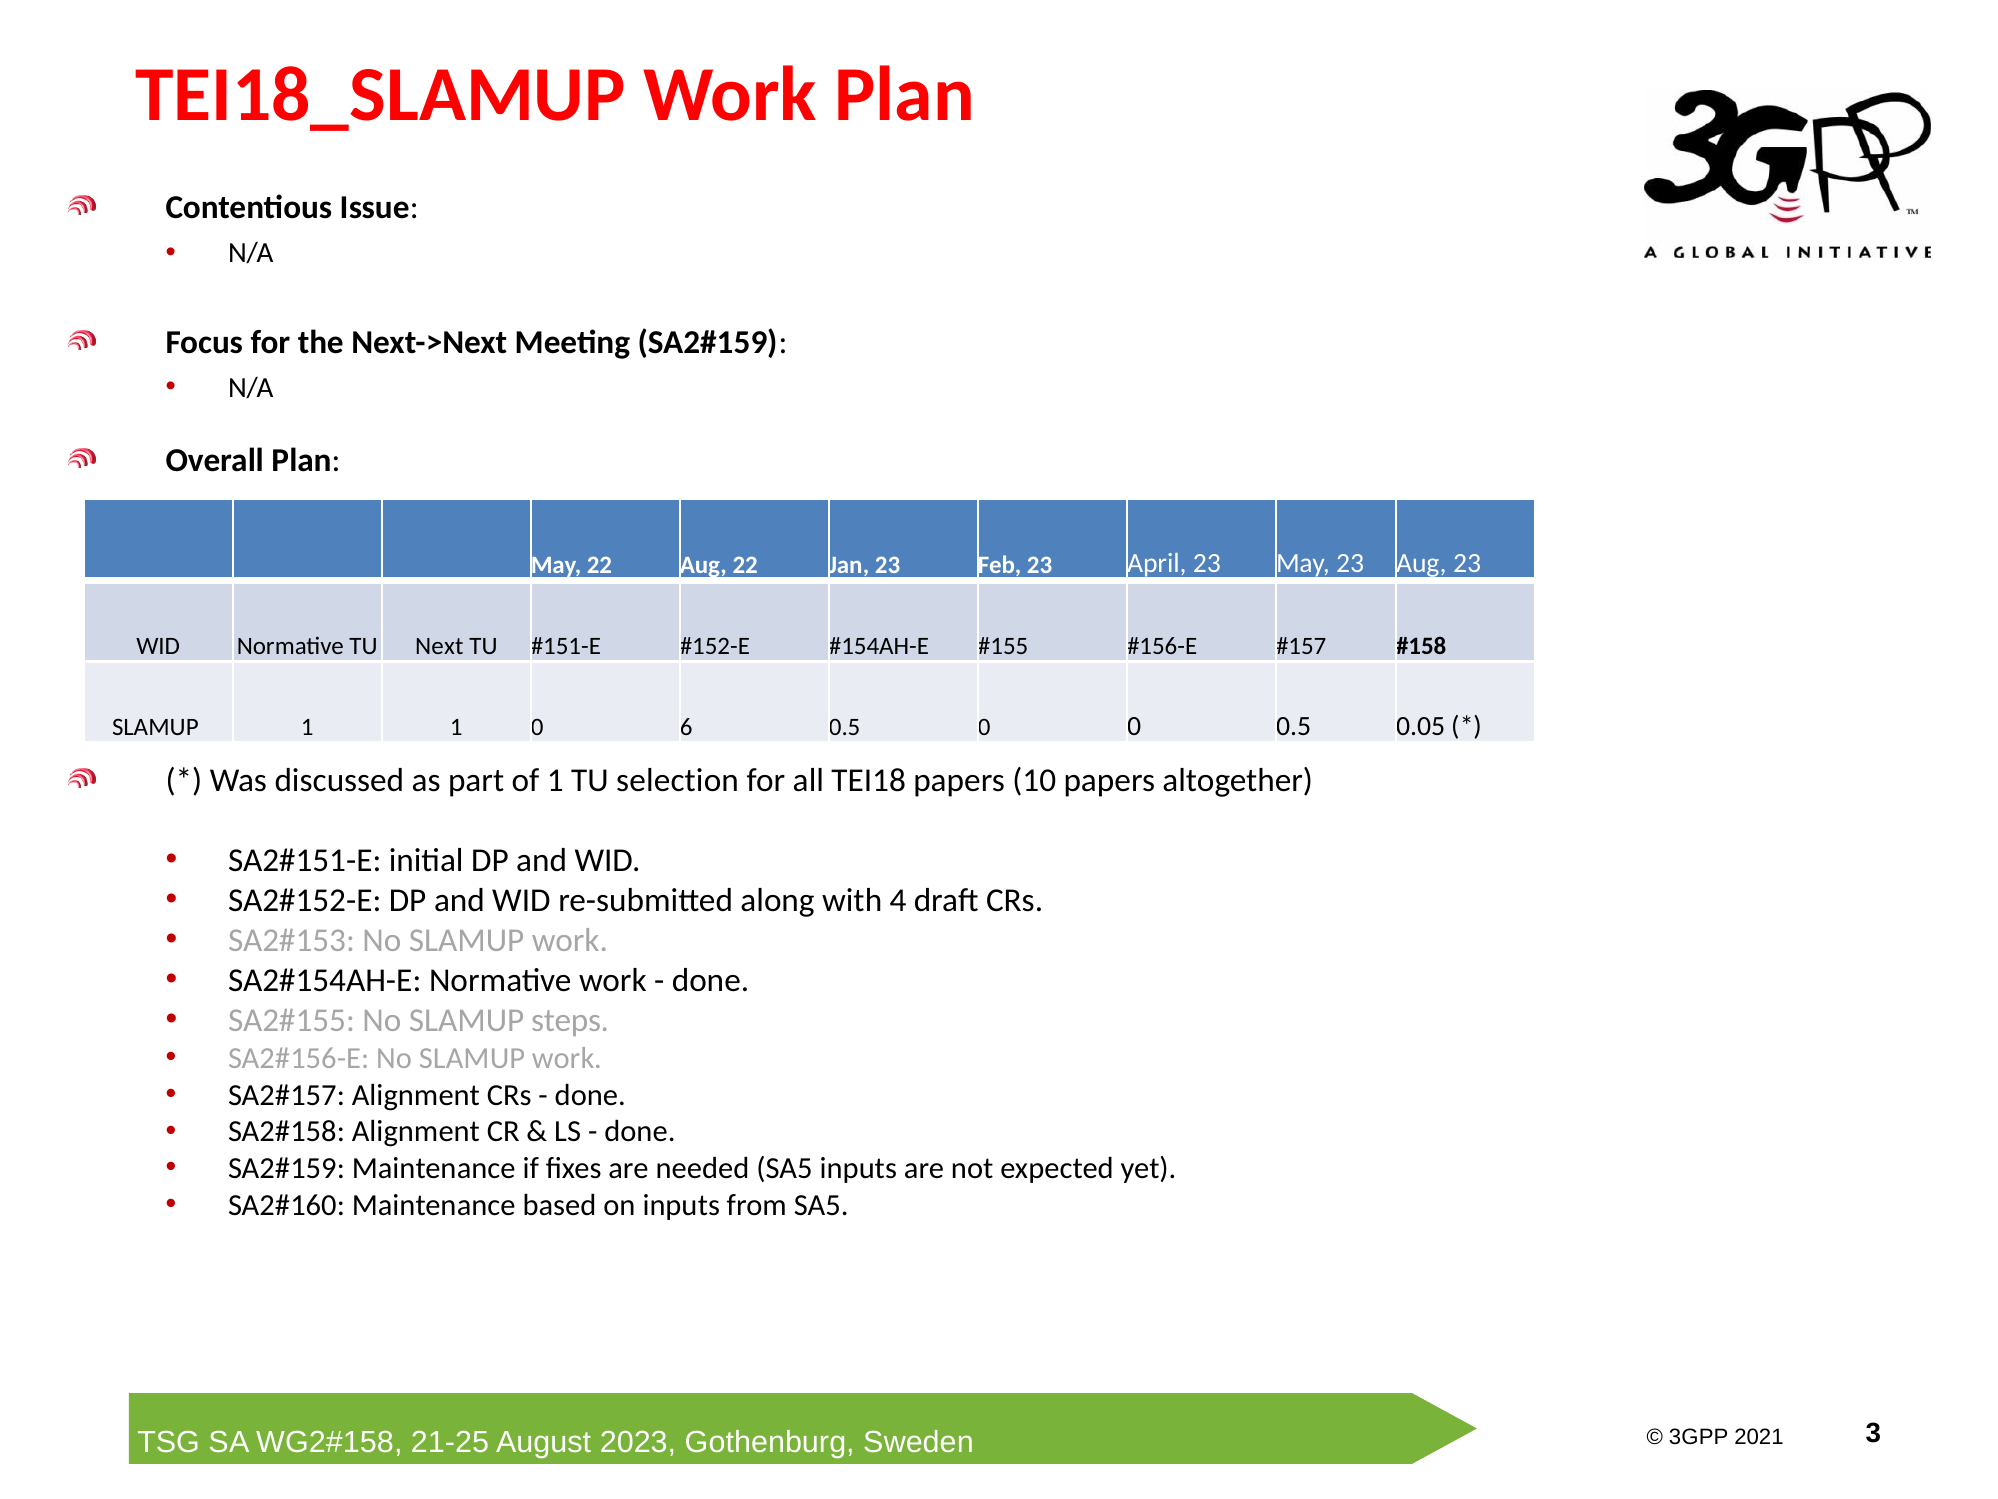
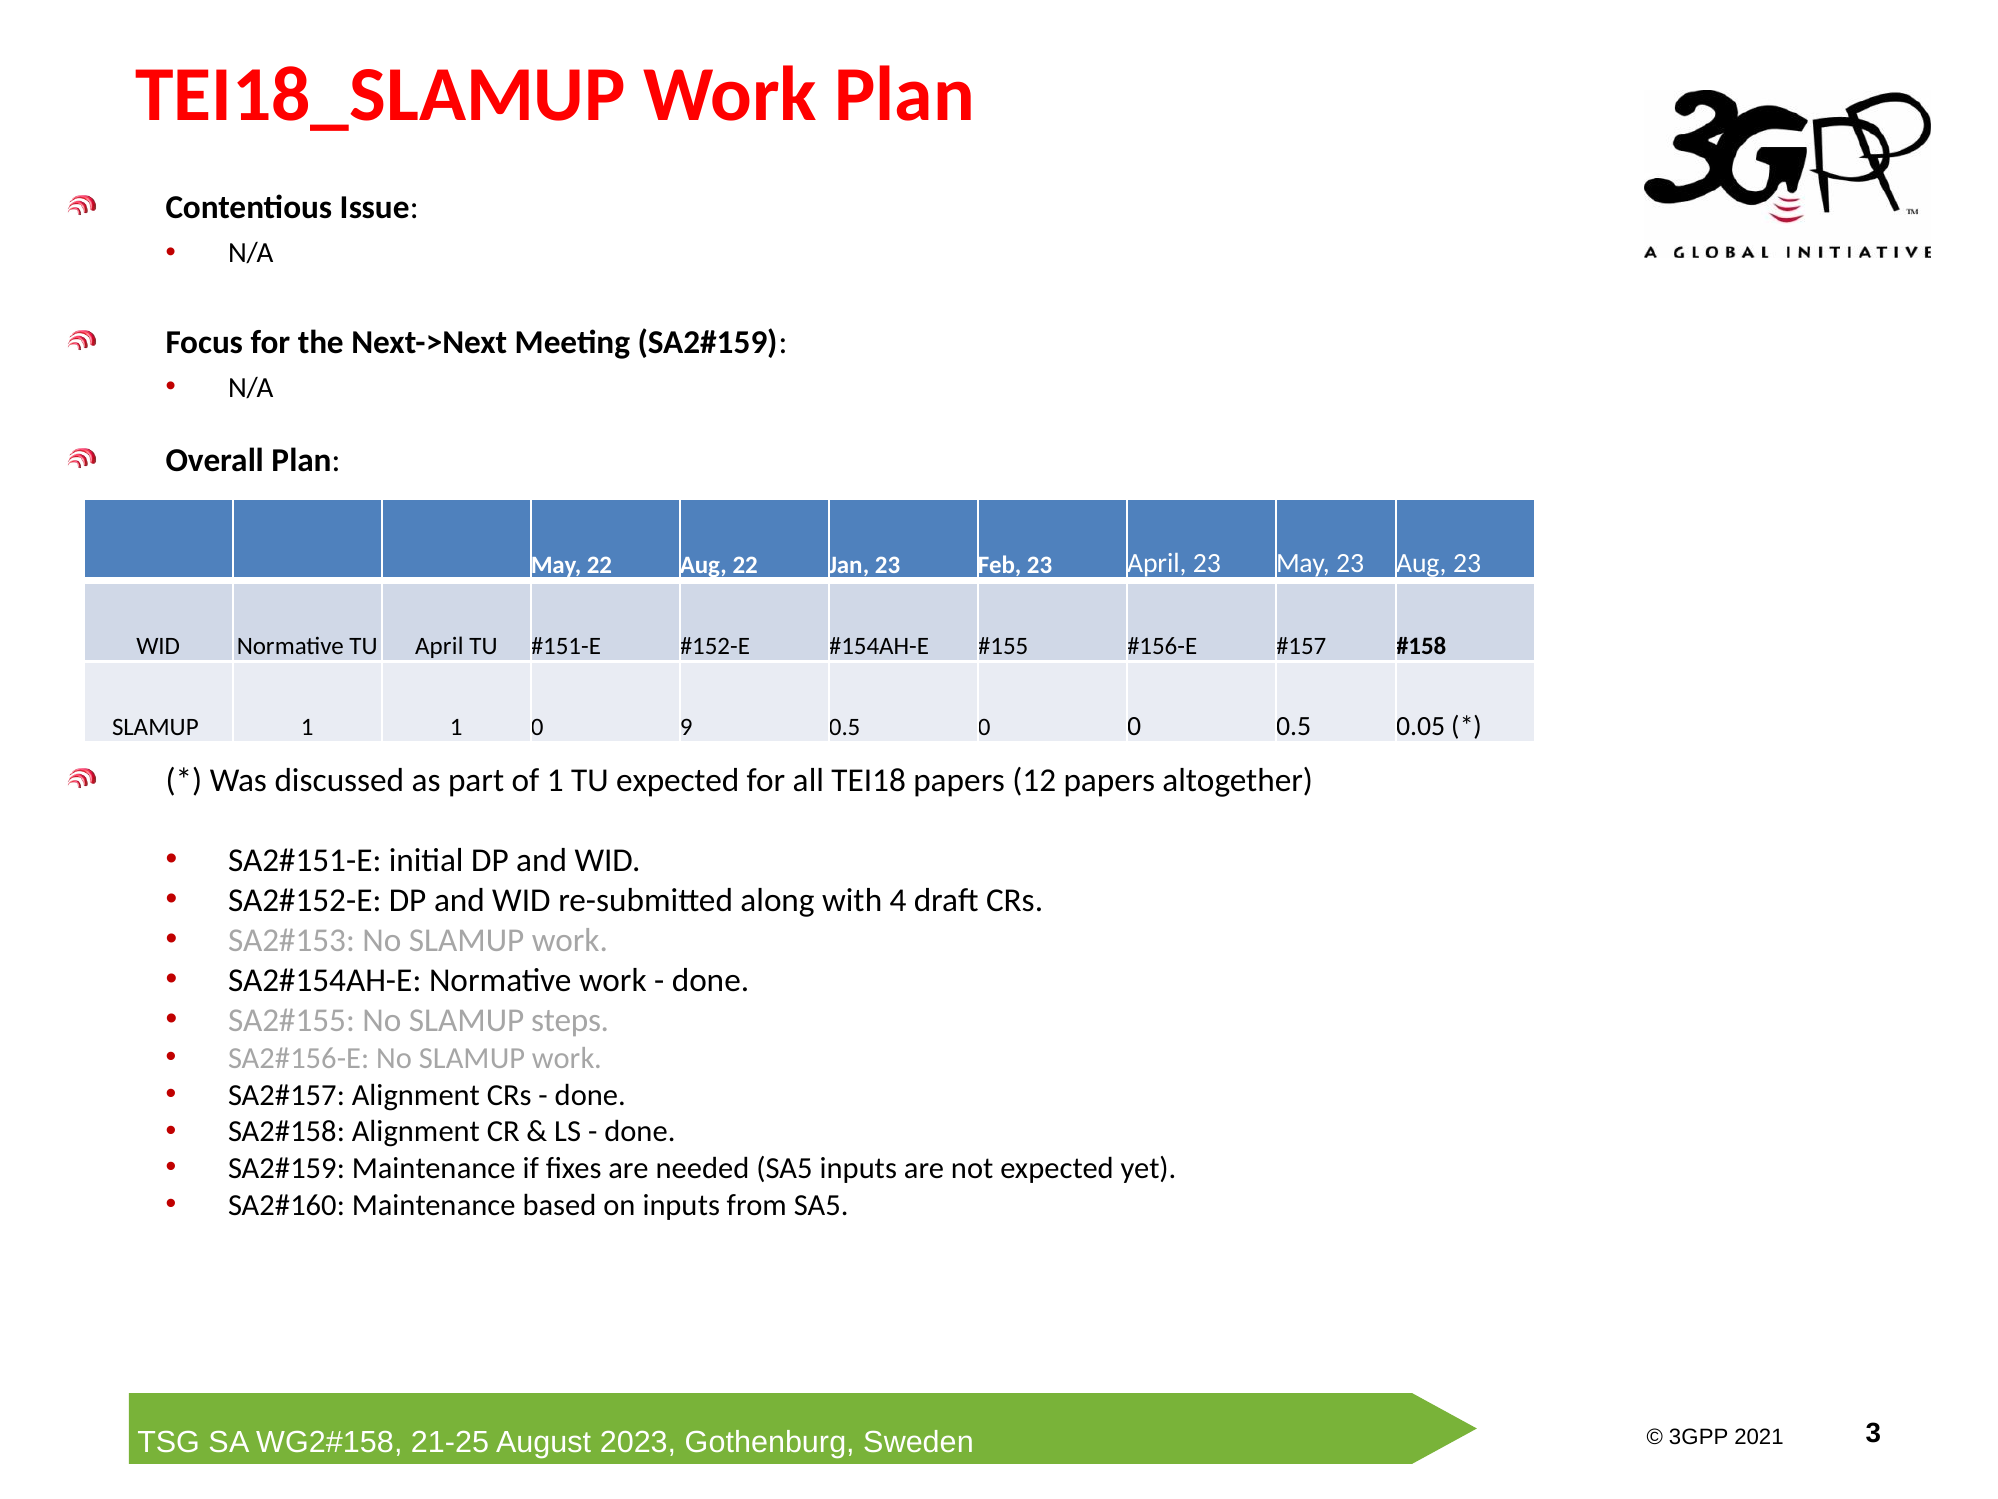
TU Next: Next -> April
6: 6 -> 9
TU selection: selection -> expected
10: 10 -> 12
